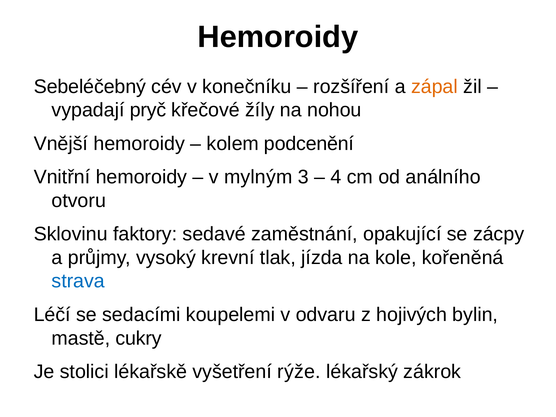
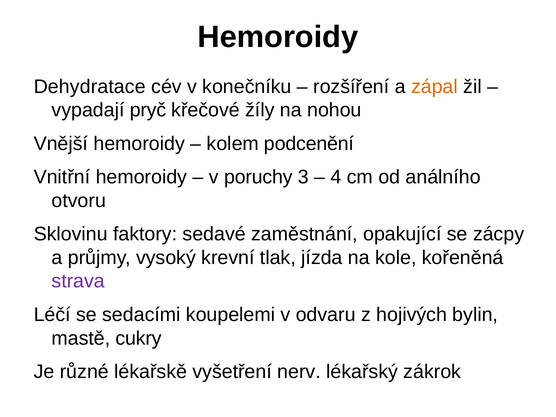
Sebeléčebný: Sebeléčebný -> Dehydratace
mylným: mylným -> poruchy
strava colour: blue -> purple
stolici: stolici -> různé
rýže: rýže -> nerv
